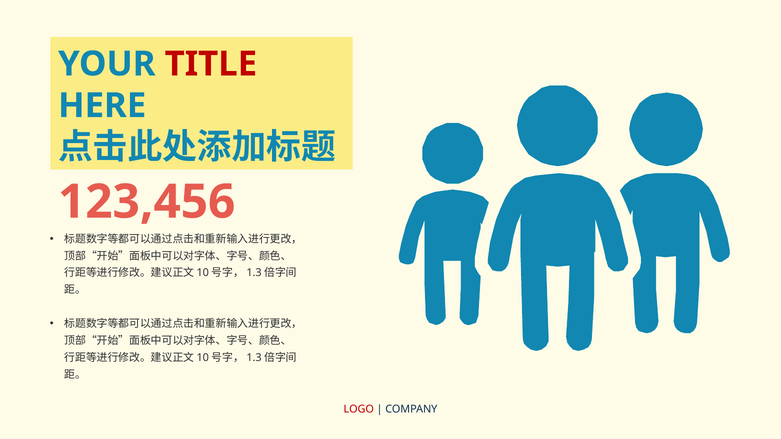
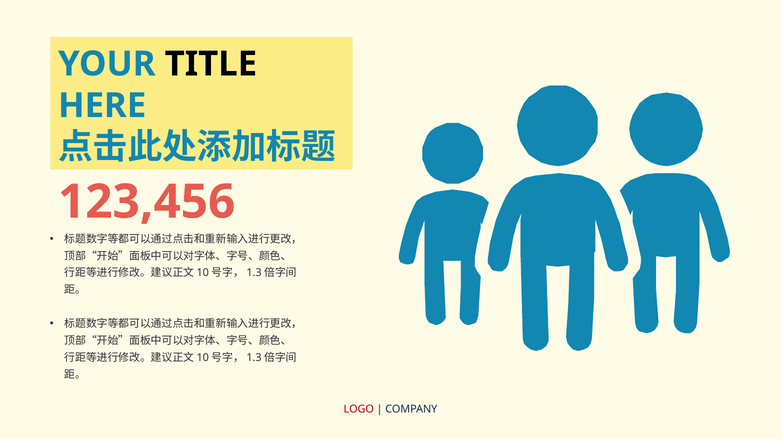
TITLE colour: red -> black
